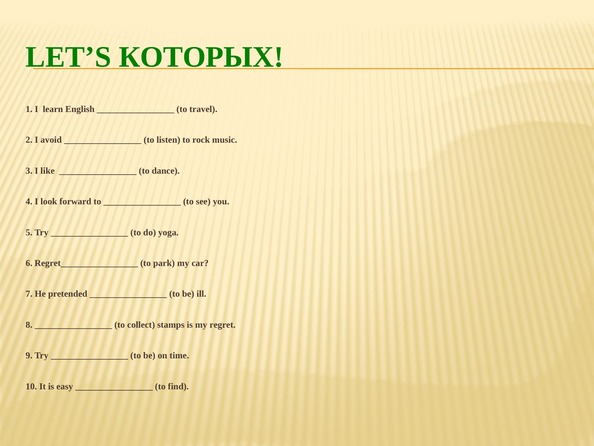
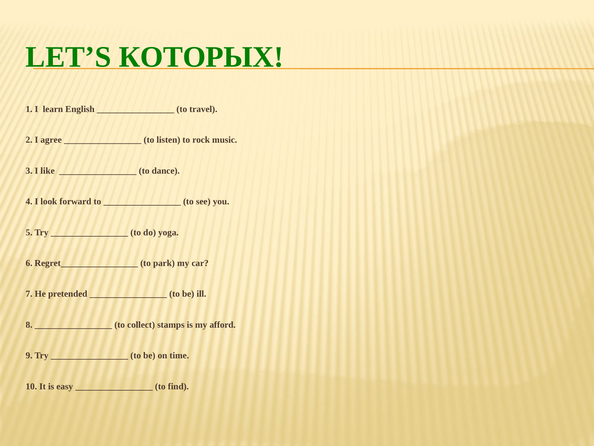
avoid: avoid -> agree
regret: regret -> afford
